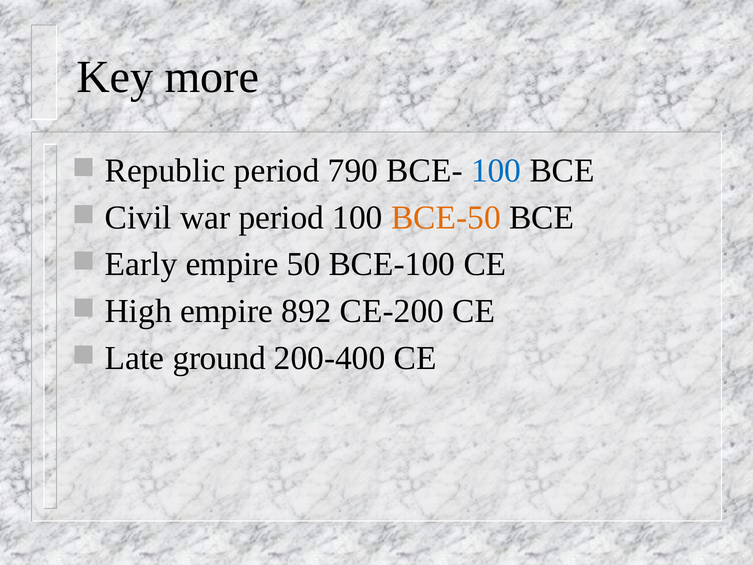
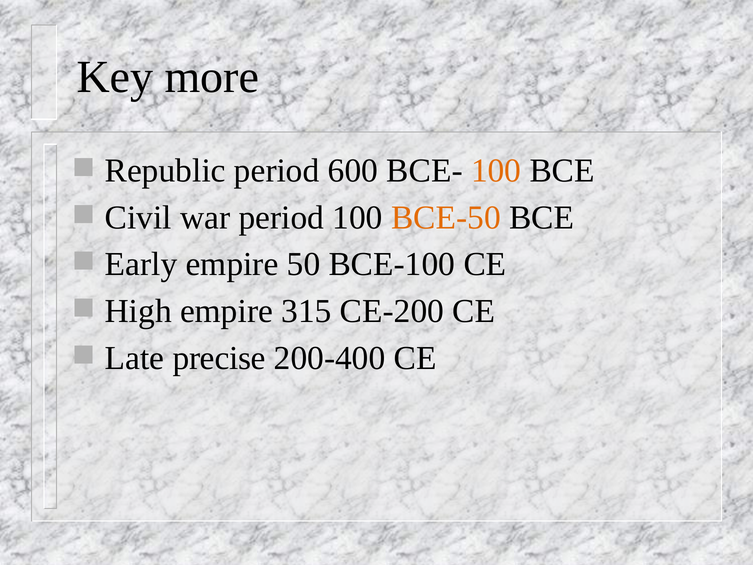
790: 790 -> 600
100 at (496, 171) colour: blue -> orange
892: 892 -> 315
ground: ground -> precise
